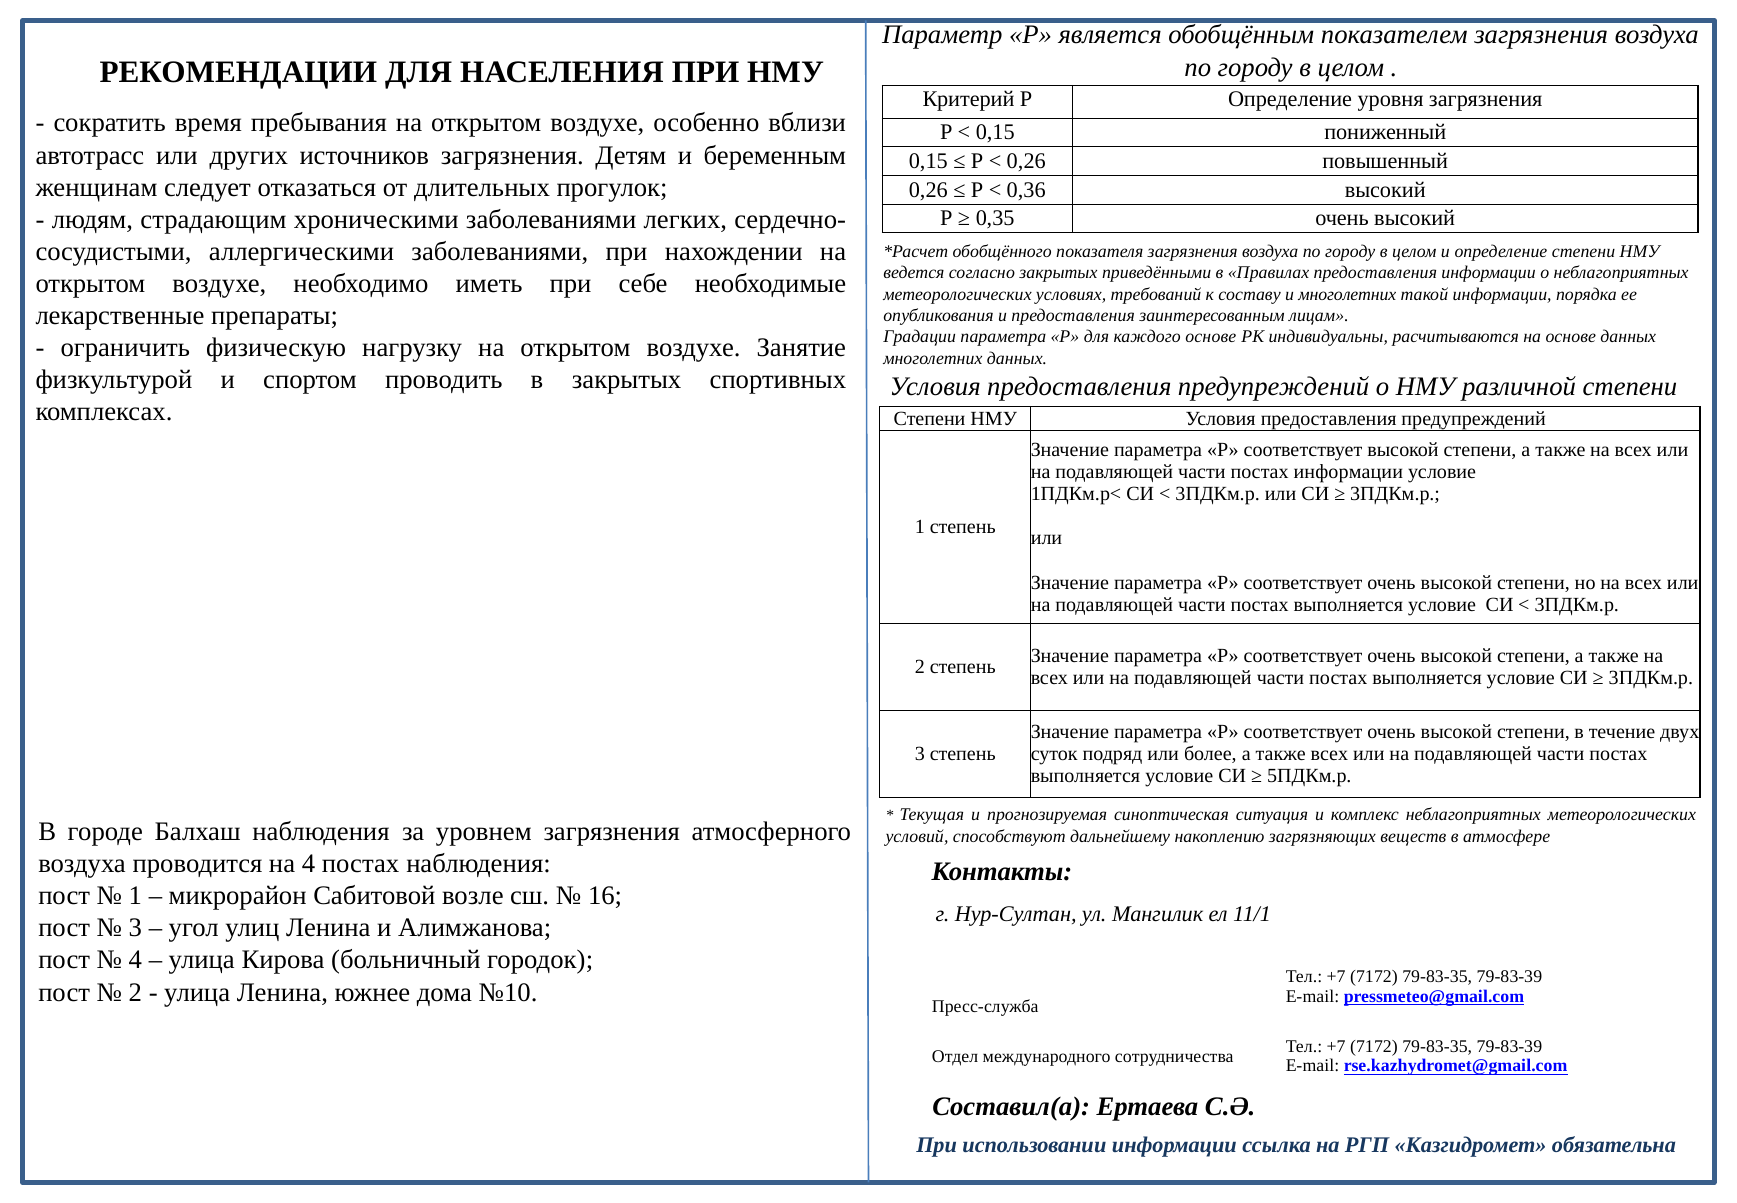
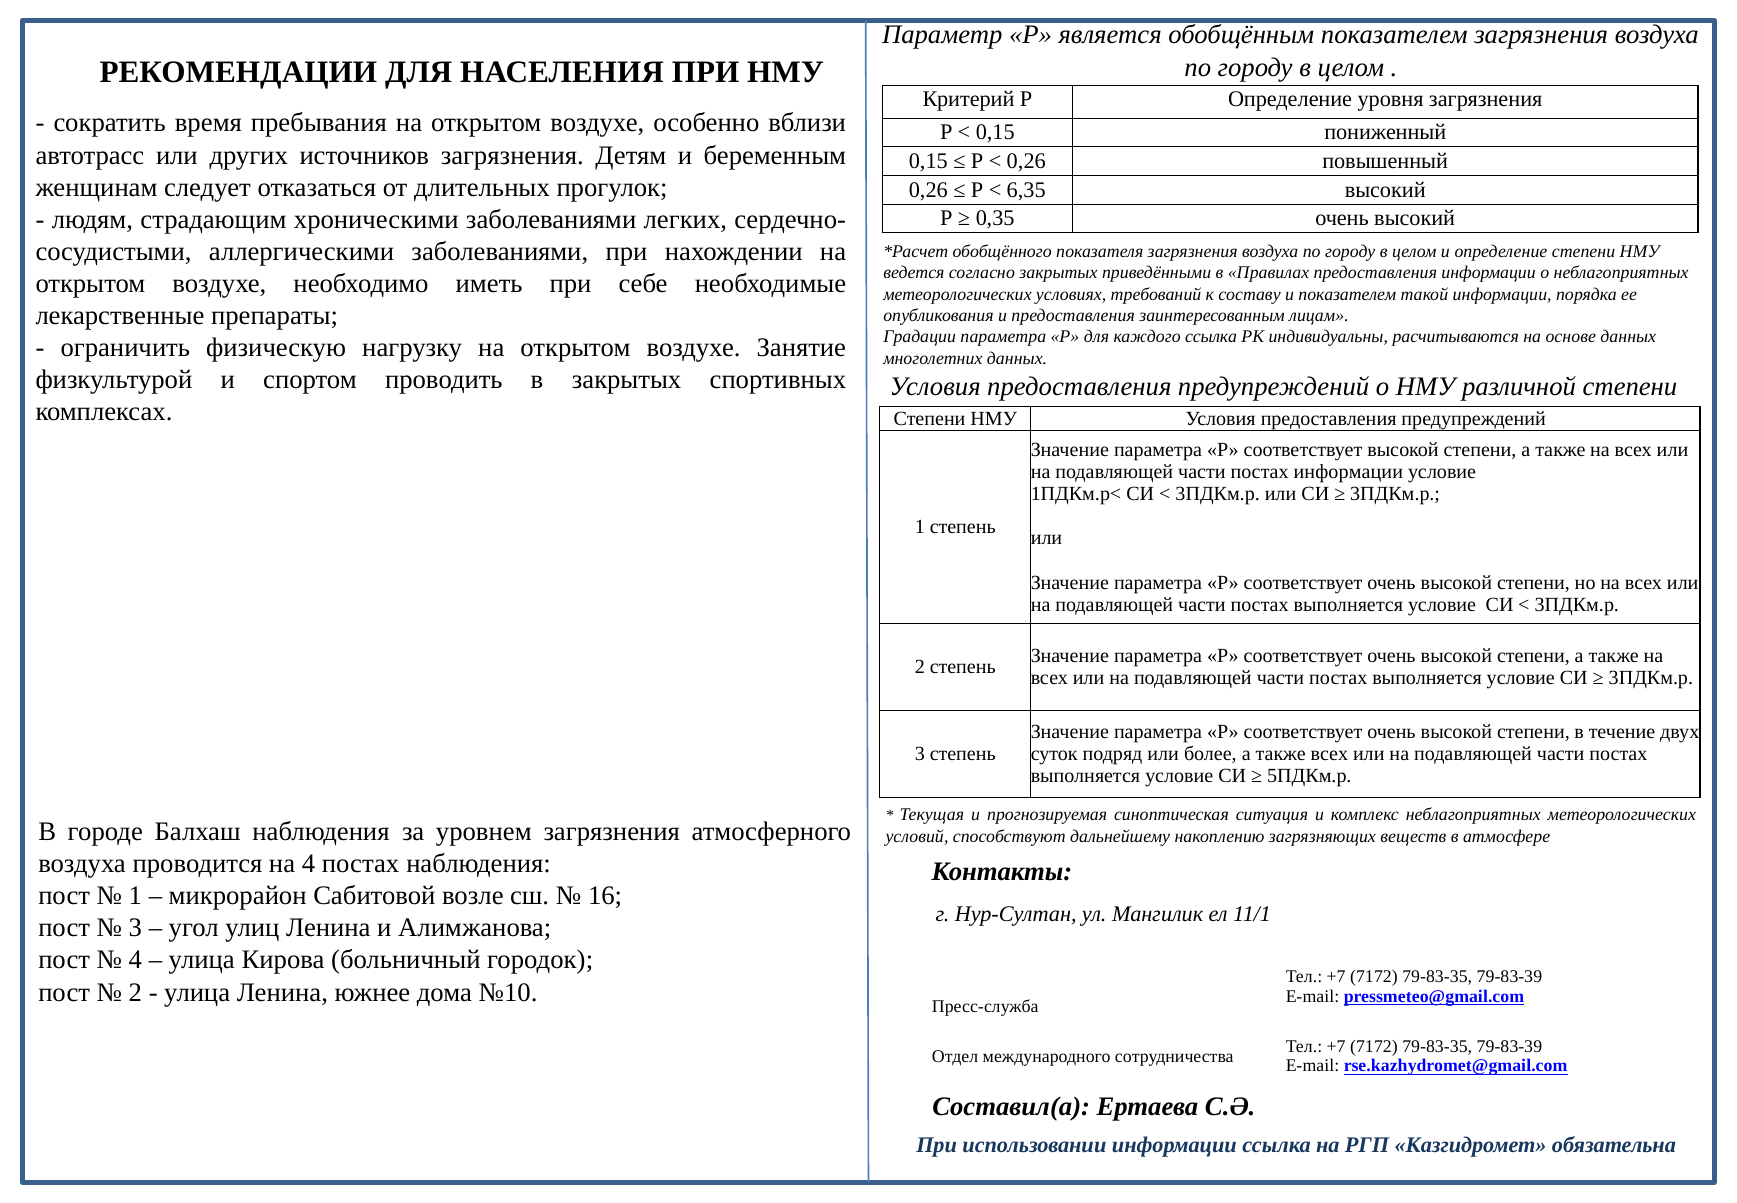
0,36: 0,36 -> 6,35
и многолетних: многолетних -> показателем
каждого основе: основе -> ссылка
